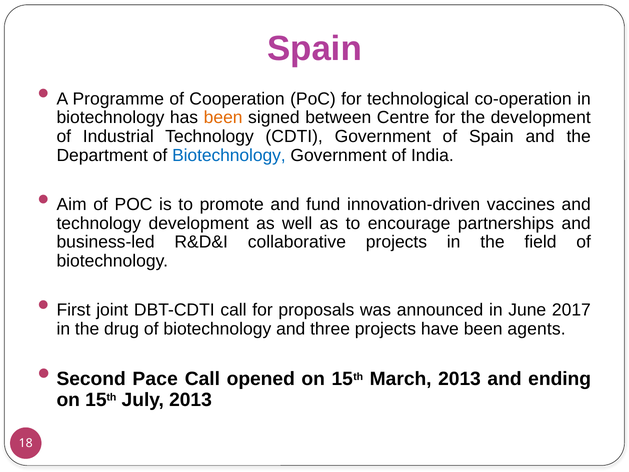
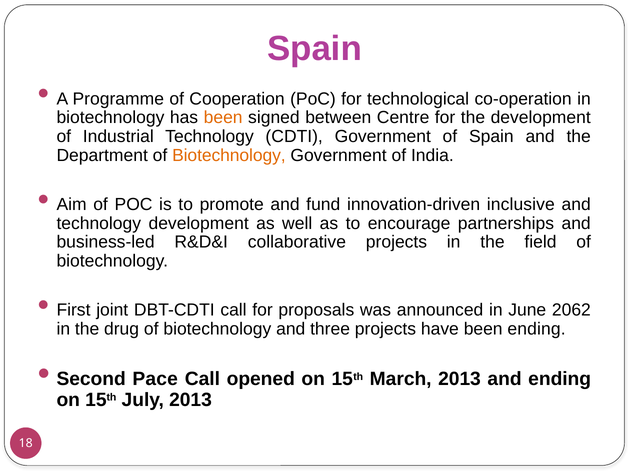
Biotechnology at (229, 155) colour: blue -> orange
vaccines: vaccines -> inclusive
2017: 2017 -> 2062
been agents: agents -> ending
